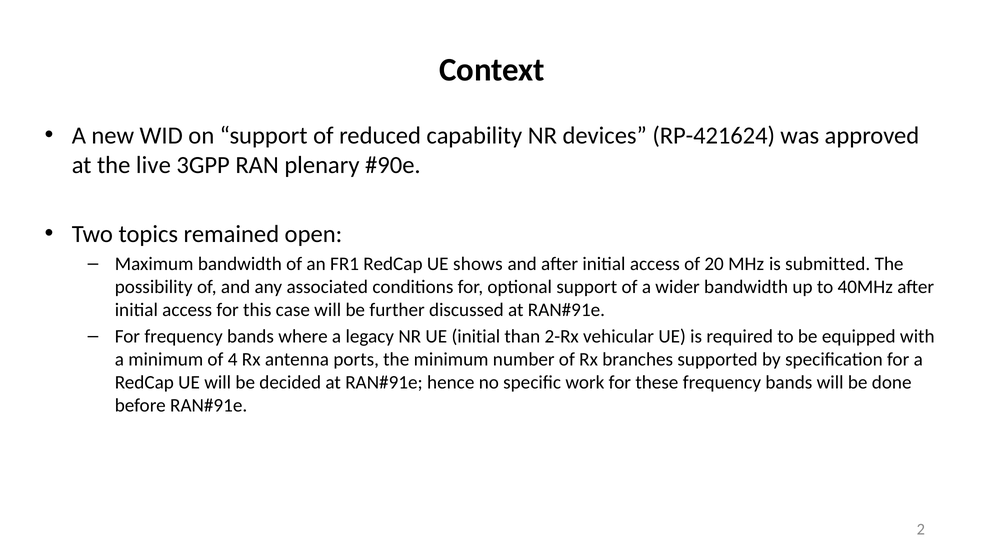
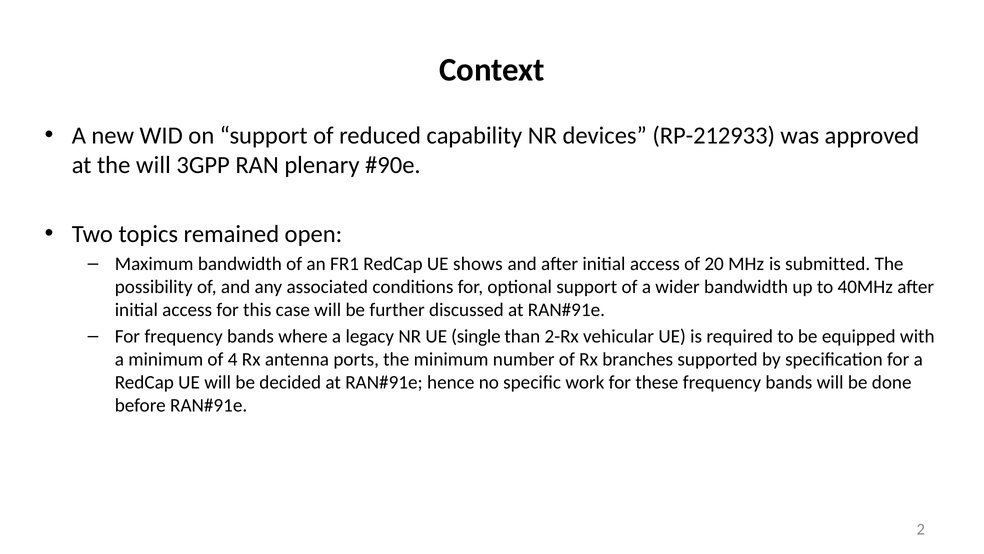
RP-421624: RP-421624 -> RP-212933
the live: live -> will
UE initial: initial -> single
